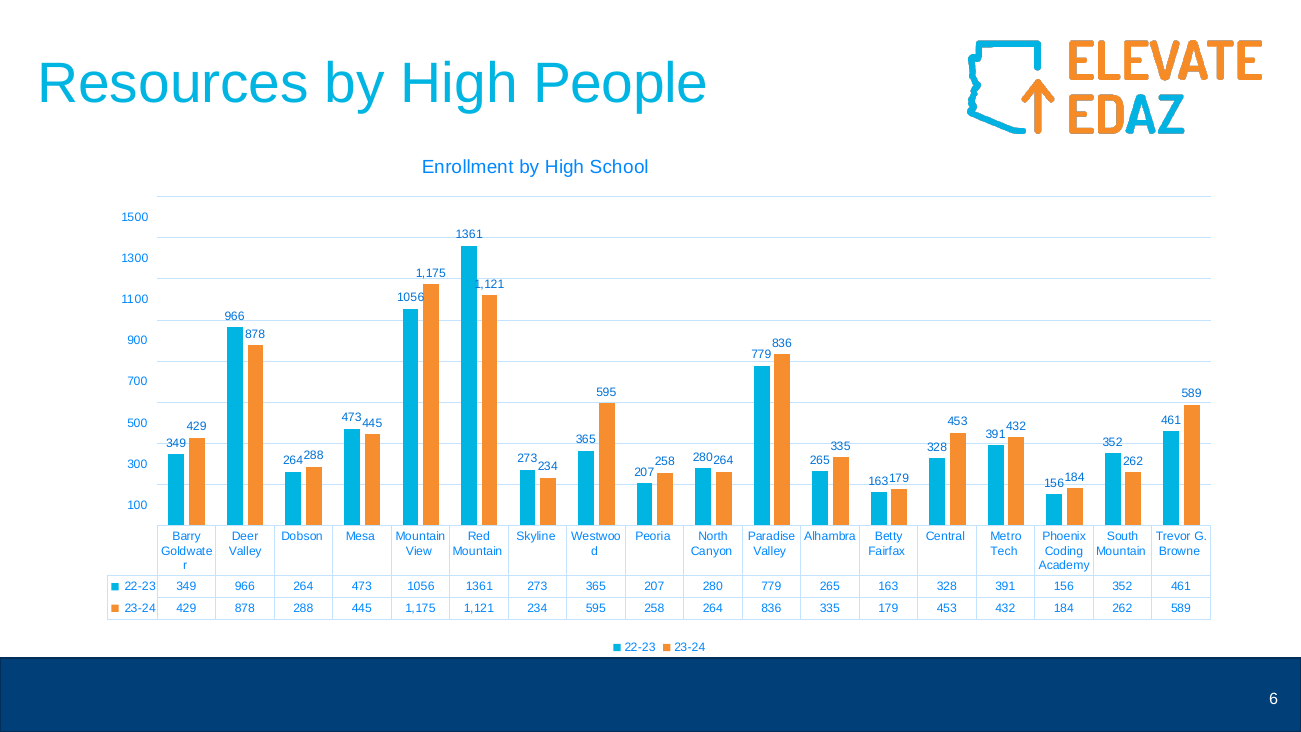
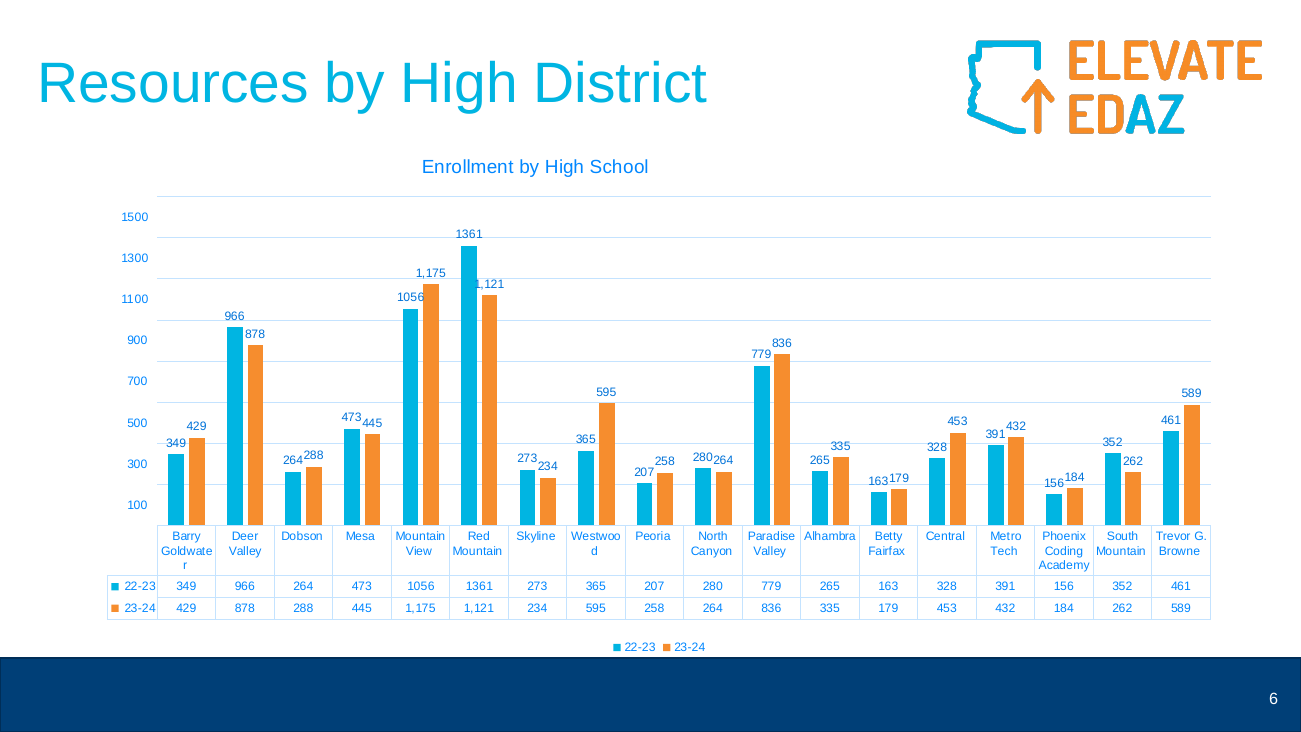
People: People -> District
